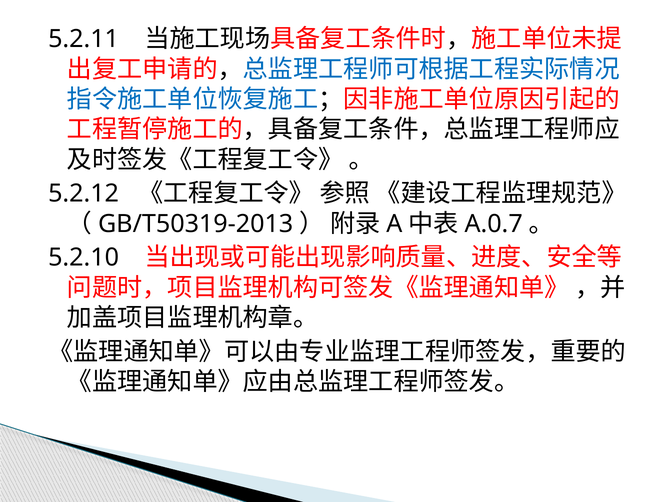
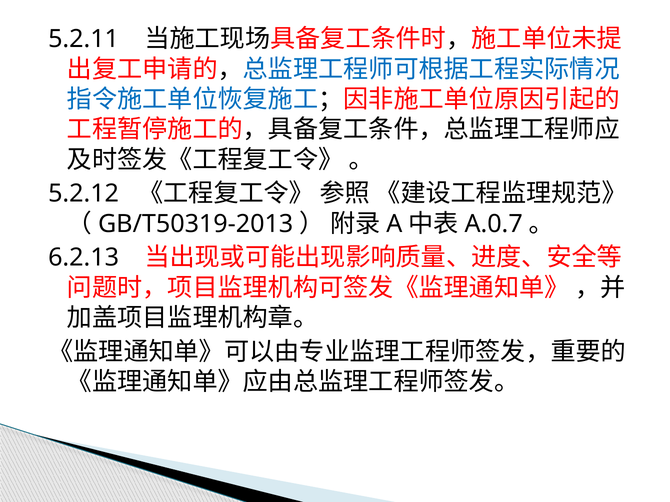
5.2.10: 5.2.10 -> 6.2.13
